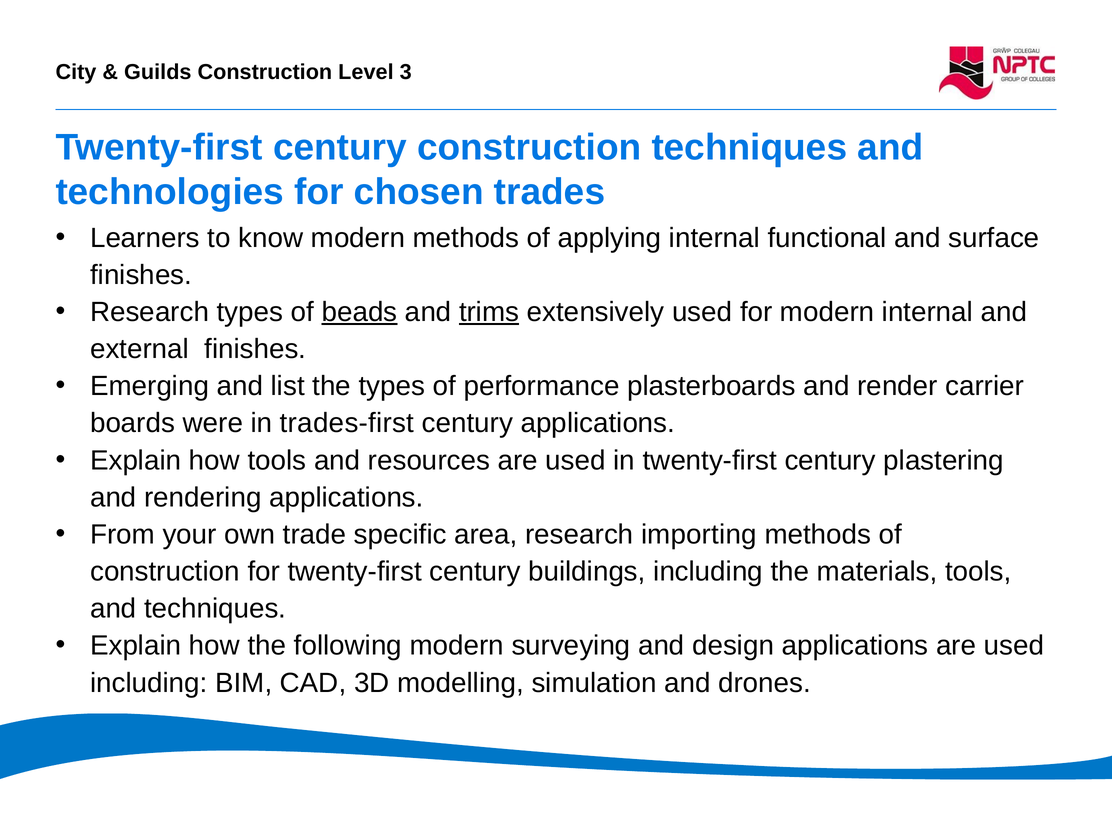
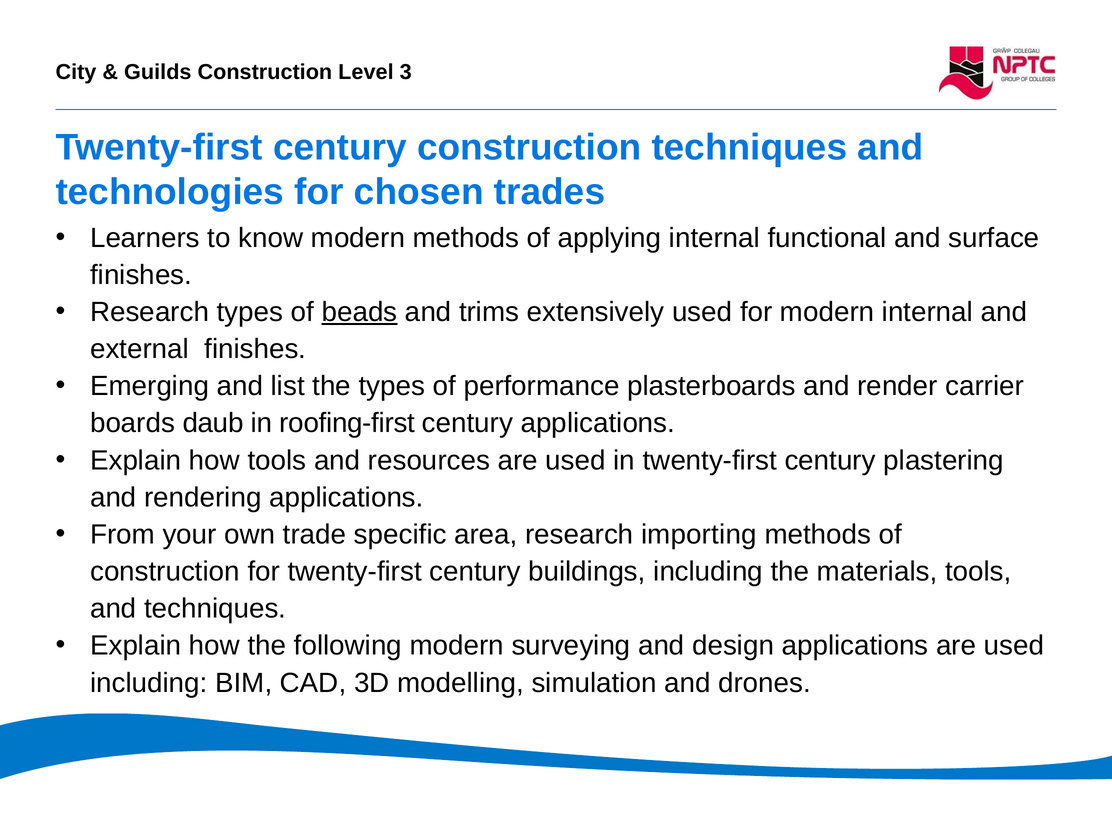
trims underline: present -> none
were: were -> daub
trades-first: trades-first -> roofing-first
